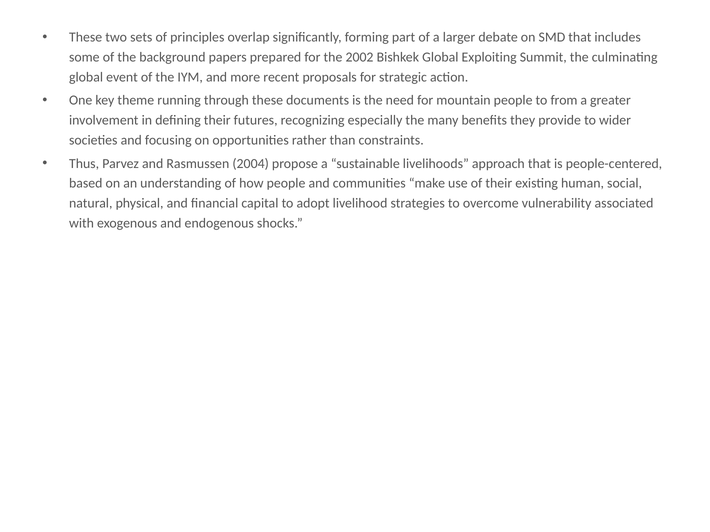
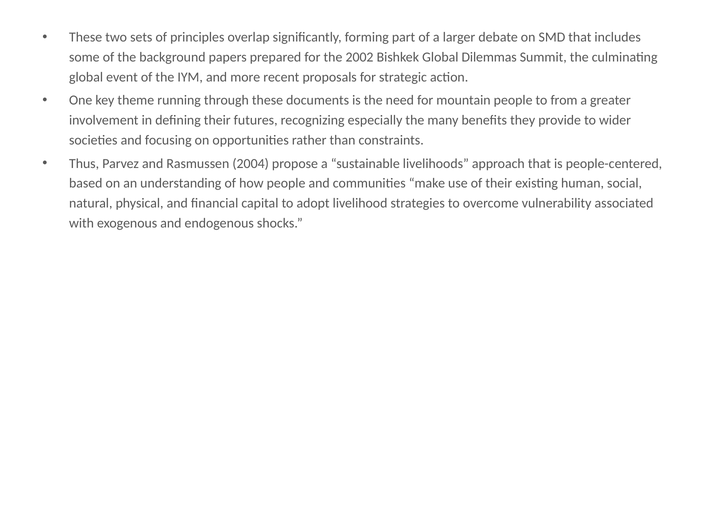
Exploiting: Exploiting -> Dilemmas
